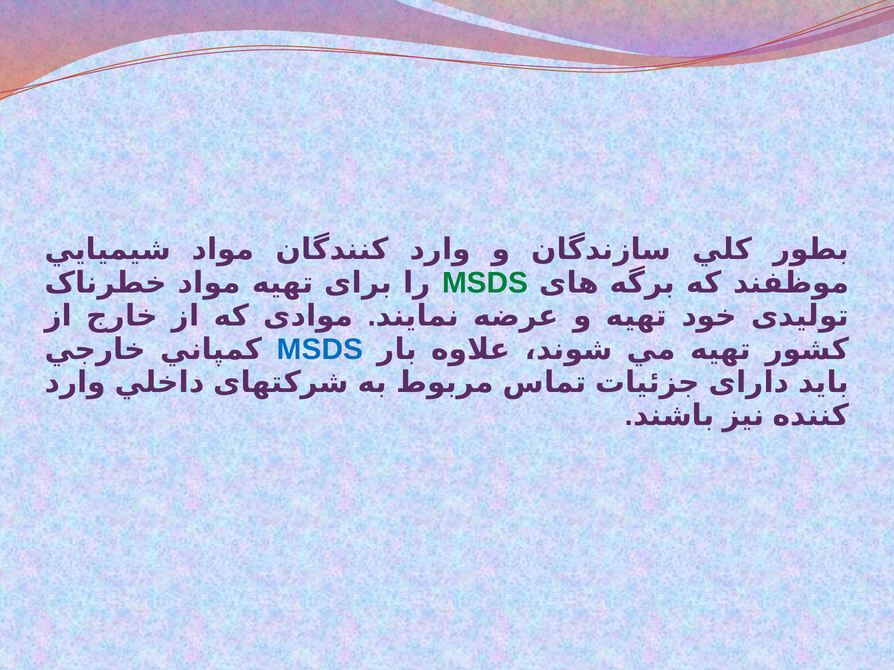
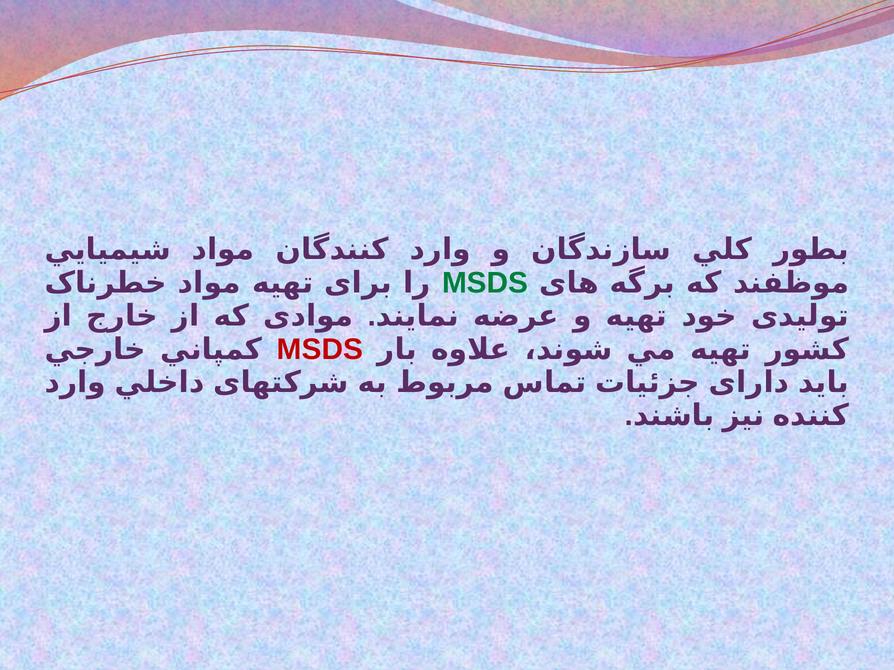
MSDS at (320, 350) colour: blue -> red
